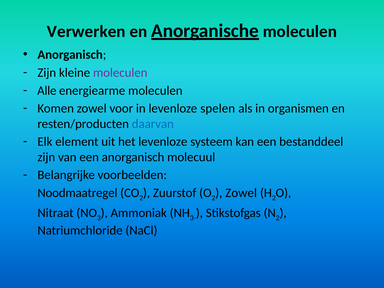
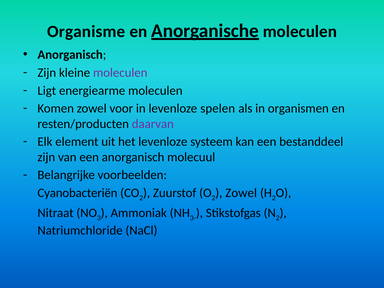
Verwerken: Verwerken -> Organisme
Alle: Alle -> Ligt
daarvan colour: blue -> purple
Noodmaatregel: Noodmaatregel -> Cyanobacteriën
